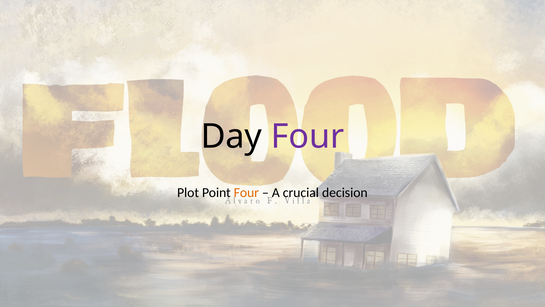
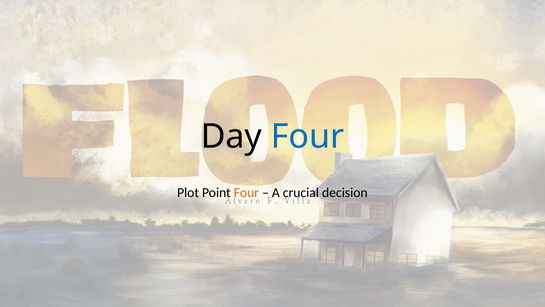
Four at (308, 136) colour: purple -> blue
